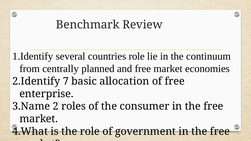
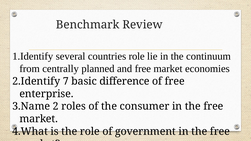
allocation: allocation -> difference
